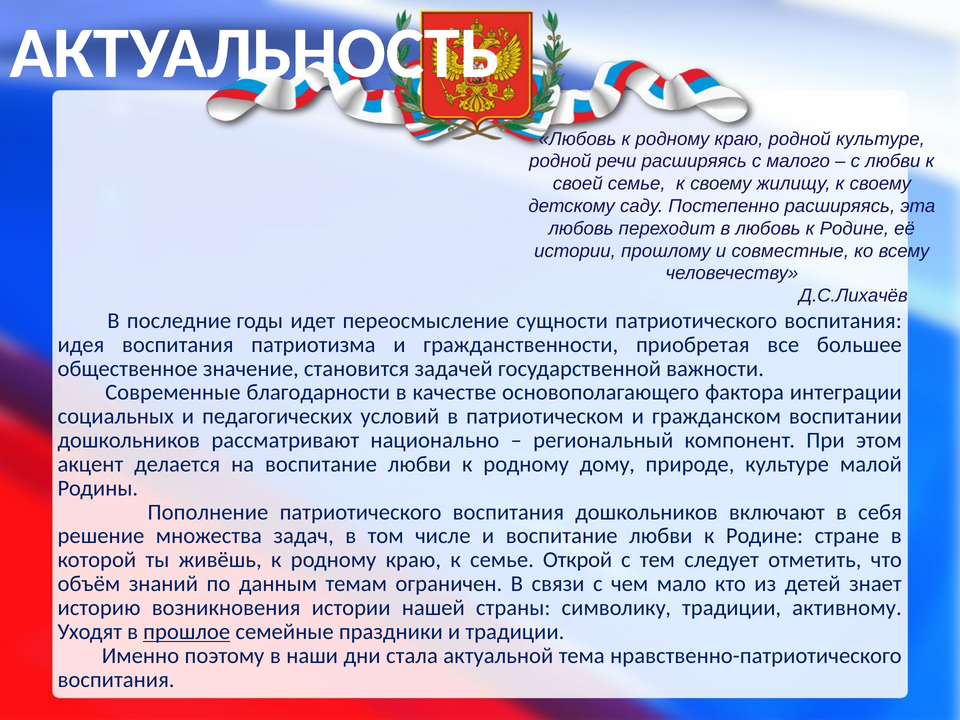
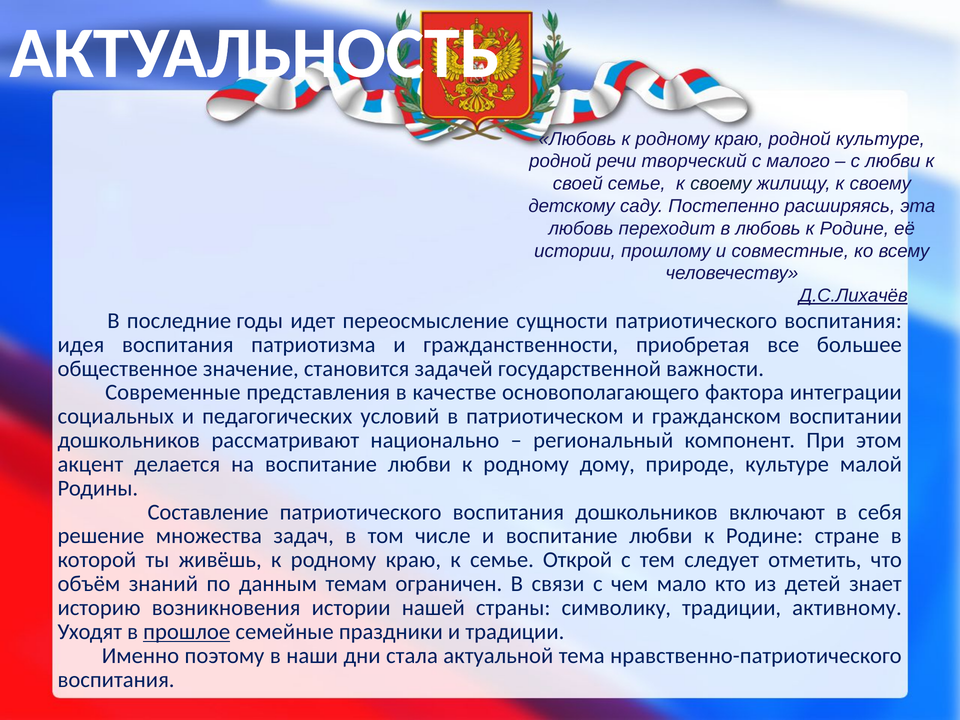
речи расширяясь: расширяясь -> творческий
Д.С.Лихачёв underline: none -> present
благодарности: благодарности -> представления
Пополнение: Пополнение -> Составление
